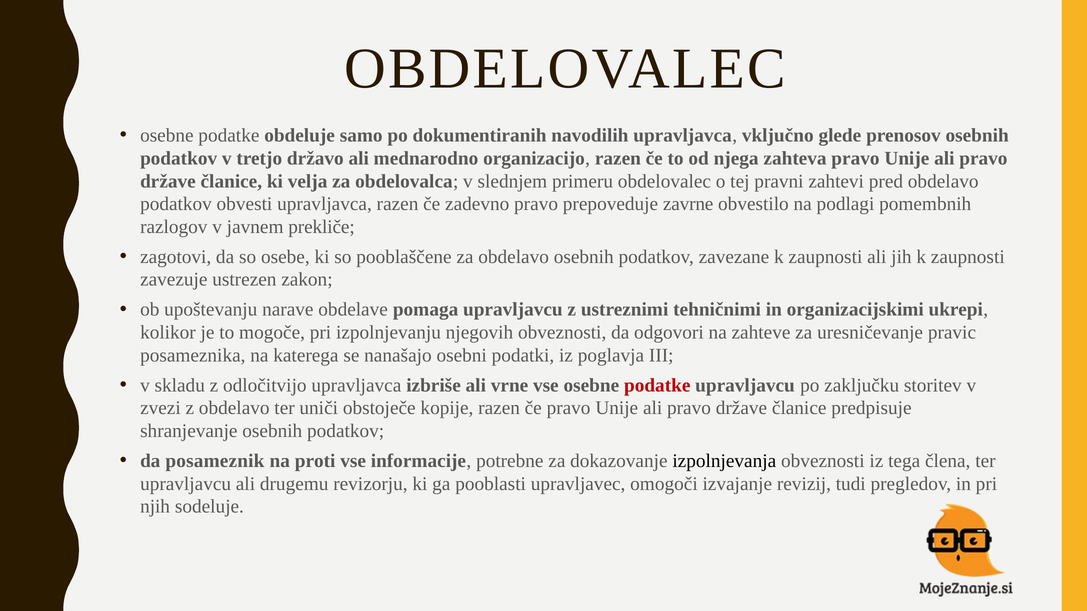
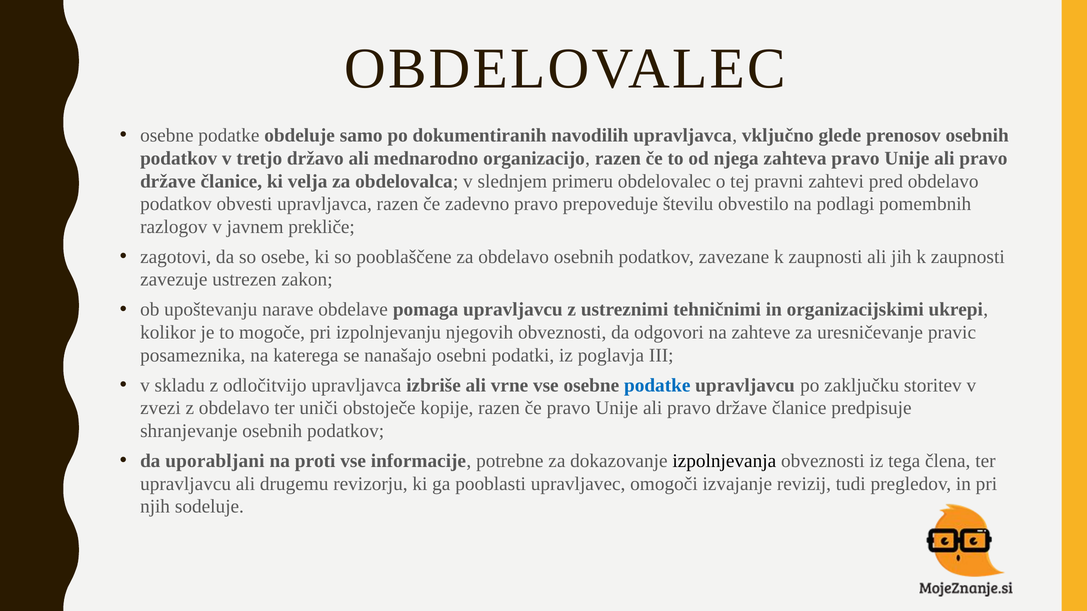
zavrne: zavrne -> številu
podatke at (657, 386) colour: red -> blue
posameznik: posameznik -> uporabljani
